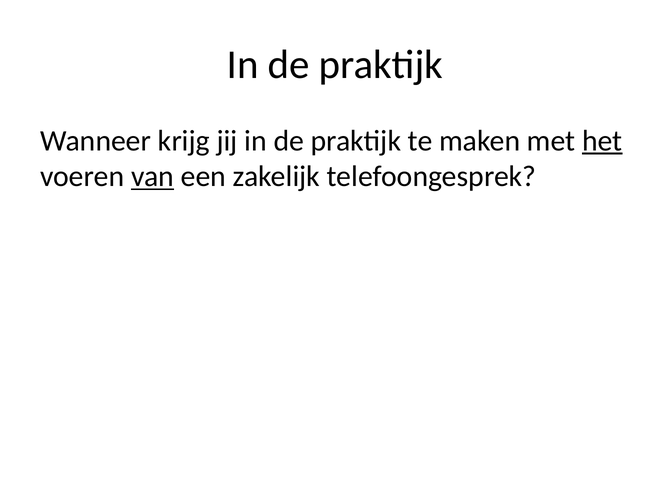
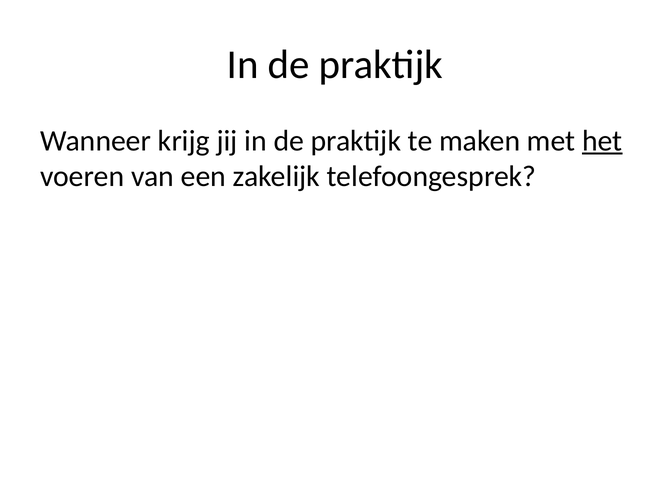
van underline: present -> none
